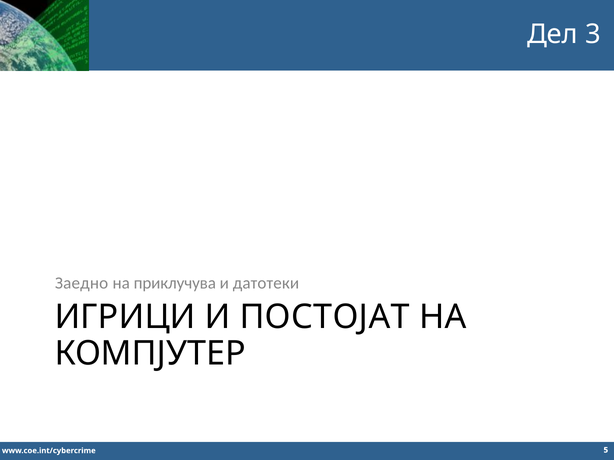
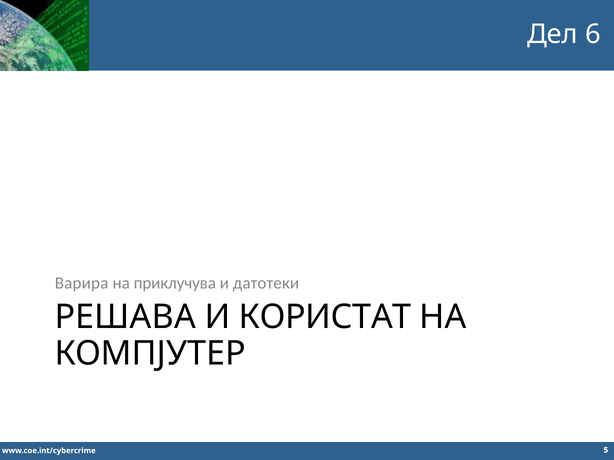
3: 3 -> 6
Заедно: Заедно -> Варира
ИГРИЦИ: ИГРИЦИ -> РЕШАВА
ПОСТОЈАТ: ПОСТОЈАТ -> КОРИСТАТ
